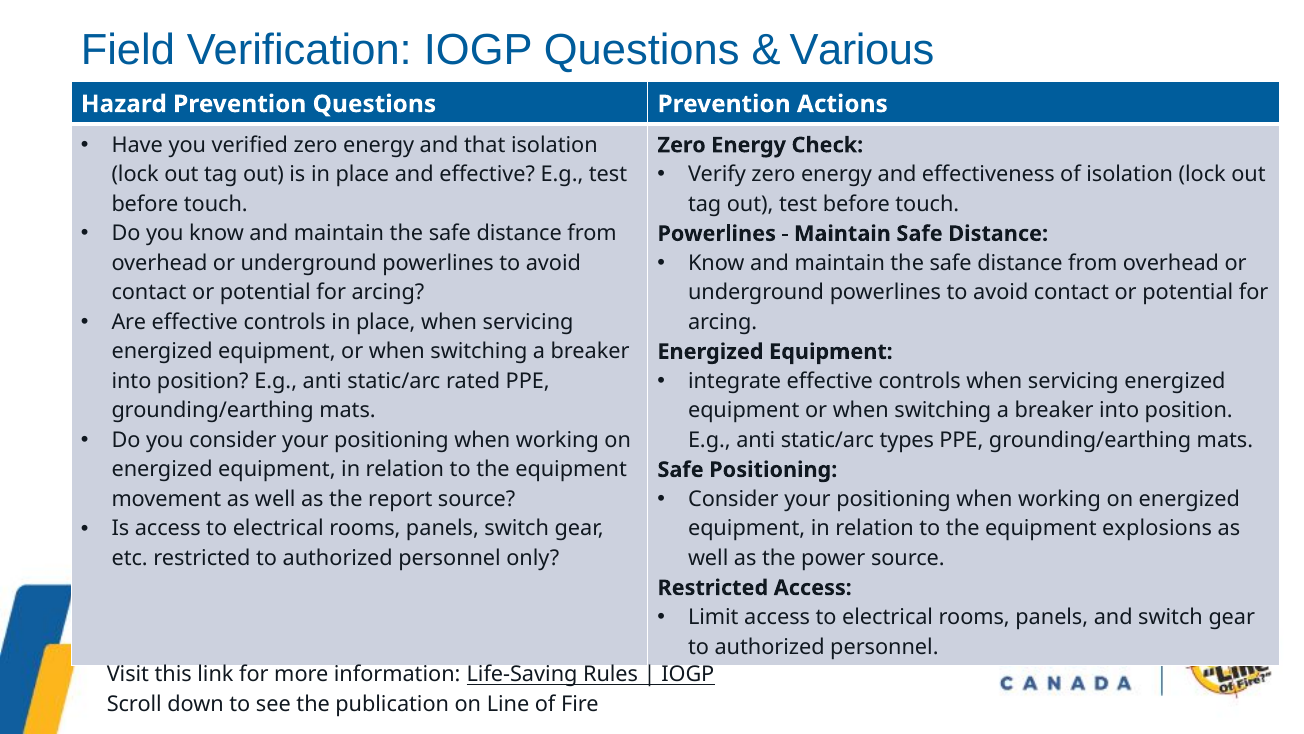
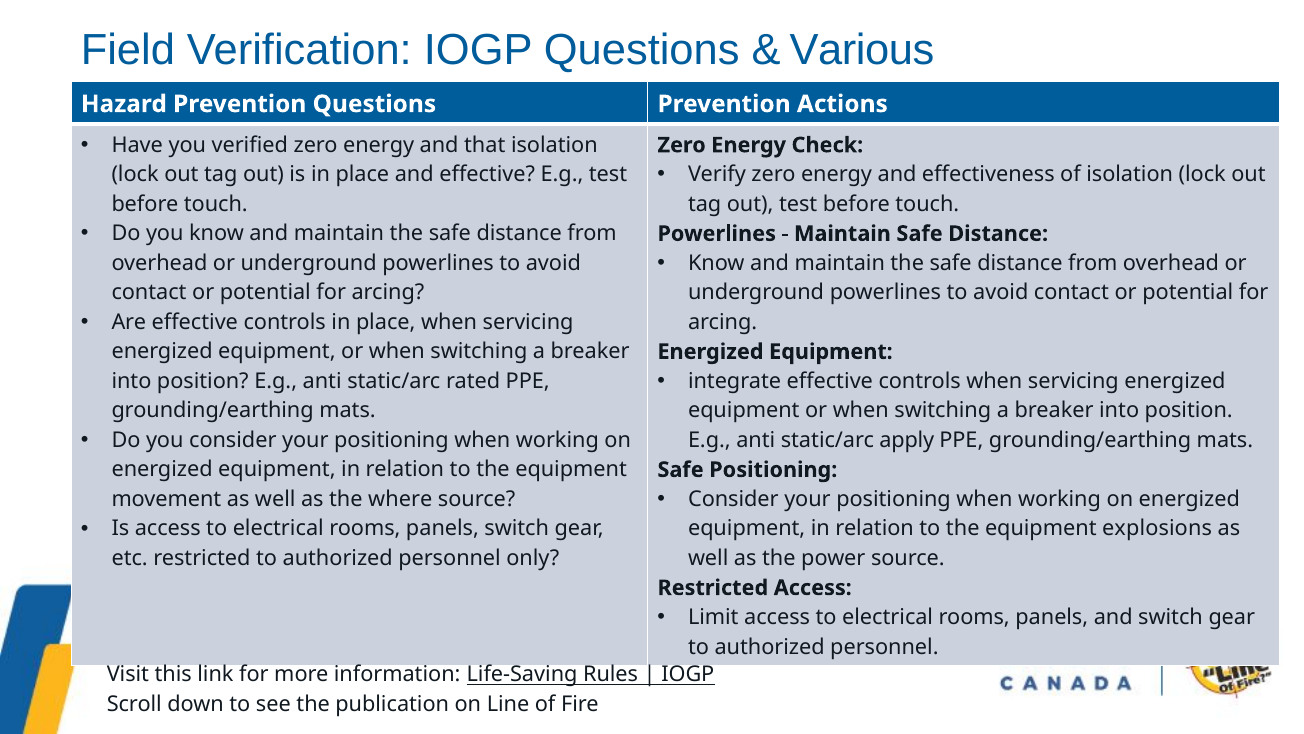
types: types -> apply
report: report -> where
